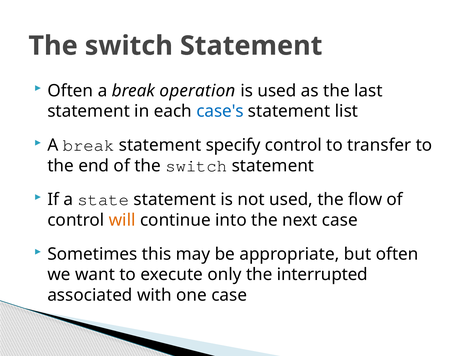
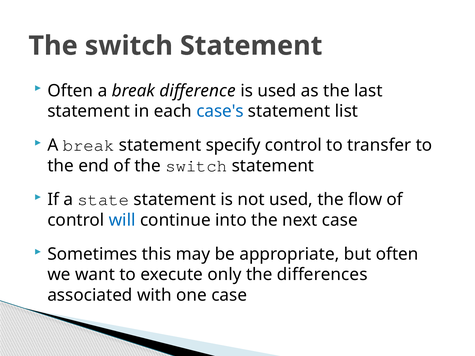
operation: operation -> difference
will colour: orange -> blue
interrupted: interrupted -> differences
